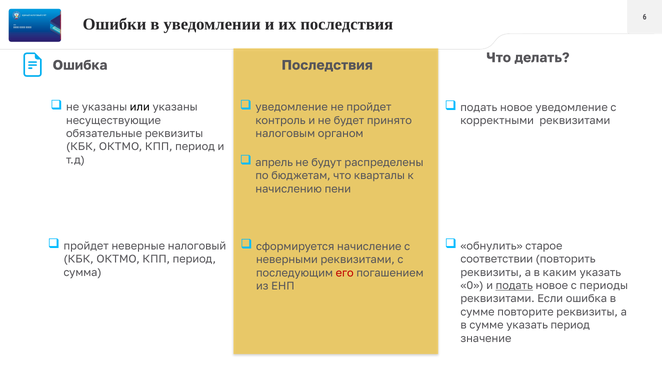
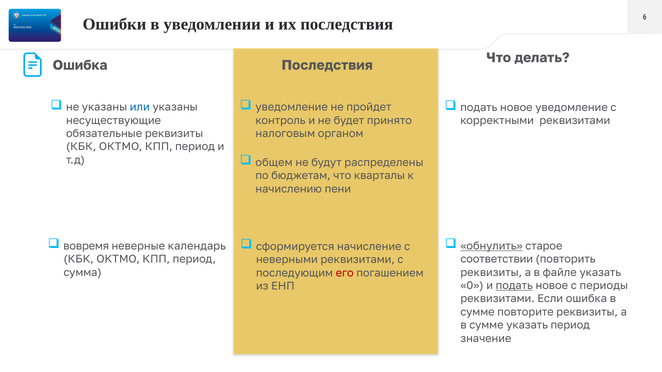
или colour: black -> blue
апрель: апрель -> общем
пройдет at (86, 246): пройдет -> вовремя
налоговый: налоговый -> календарь
обнулить underline: none -> present
каким: каким -> файле
